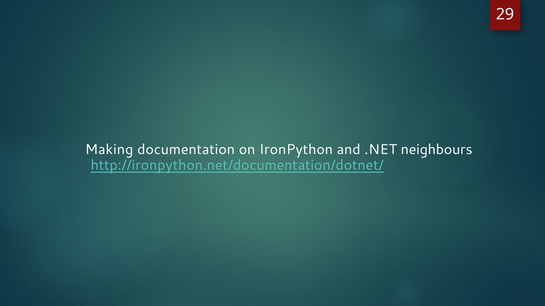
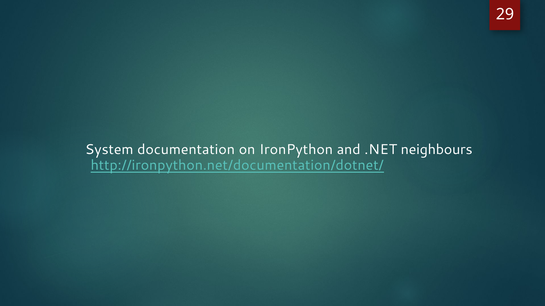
Making: Making -> System
